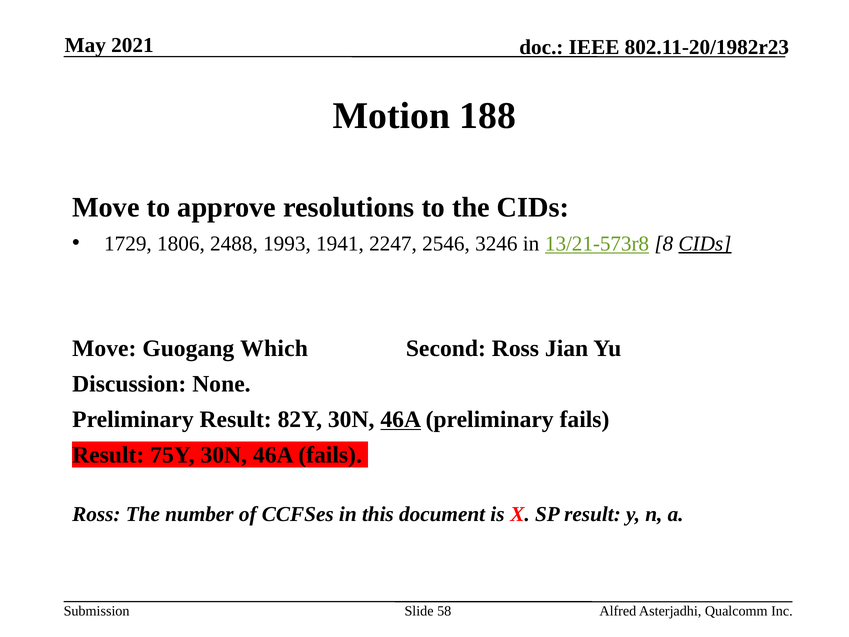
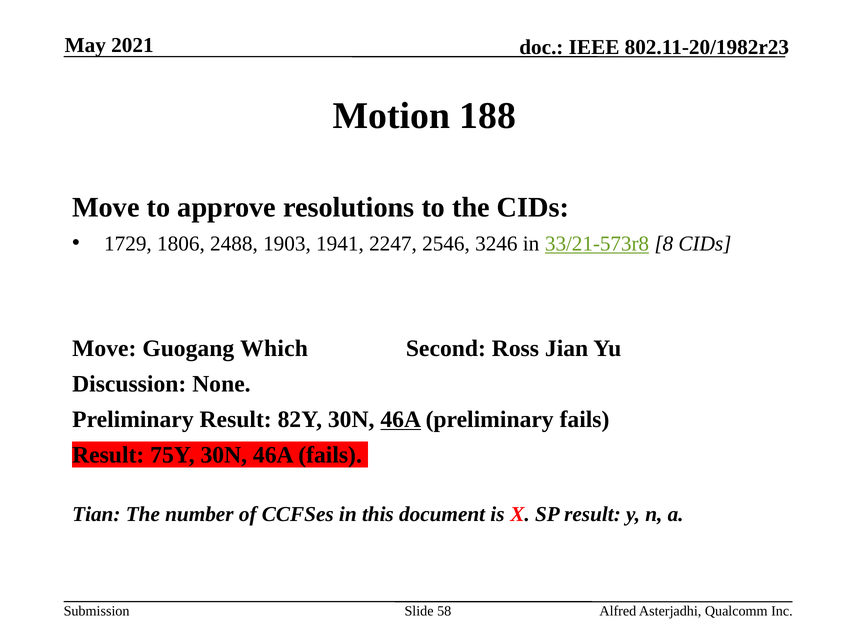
1993: 1993 -> 1903
13/21-573r8: 13/21-573r8 -> 33/21-573r8
CIDs at (705, 243) underline: present -> none
Ross at (96, 514): Ross -> Tian
